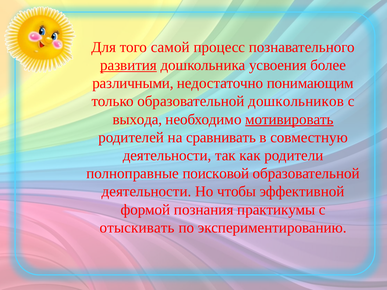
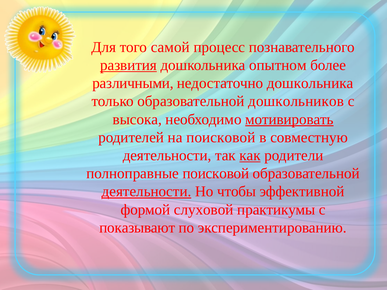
усвоения: усвоения -> опытном
недостаточно понимающим: понимающим -> дошкольника
выхода: выхода -> высока
на сравнивать: сравнивать -> поисковой
как underline: none -> present
деятельности at (147, 192) underline: none -> present
познания: познания -> слуховой
отыскивать: отыскивать -> показывают
